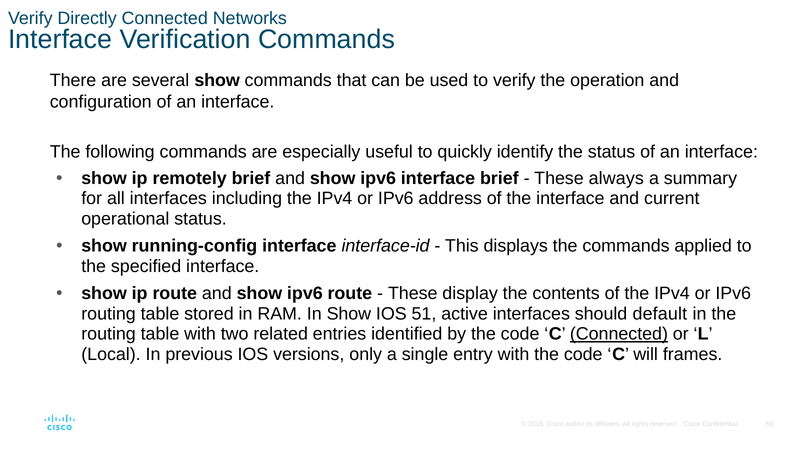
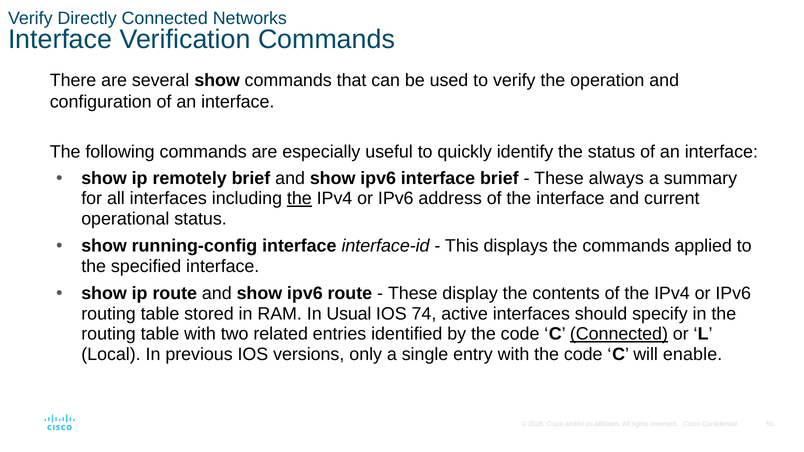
the at (299, 199) underline: none -> present
In Show: Show -> Usual
51: 51 -> 74
default: default -> specify
frames: frames -> enable
